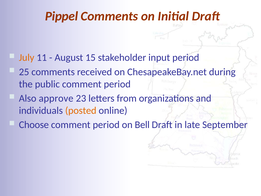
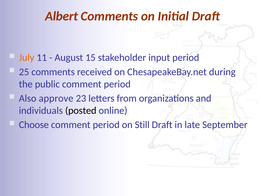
Pippel: Pippel -> Albert
posted colour: orange -> black
Bell: Bell -> Still
